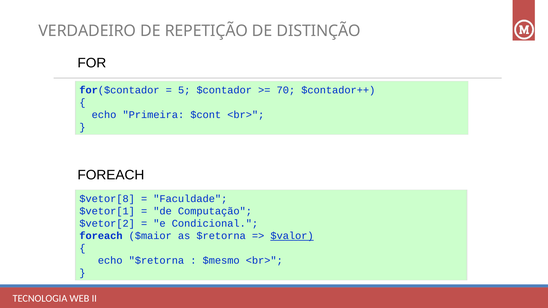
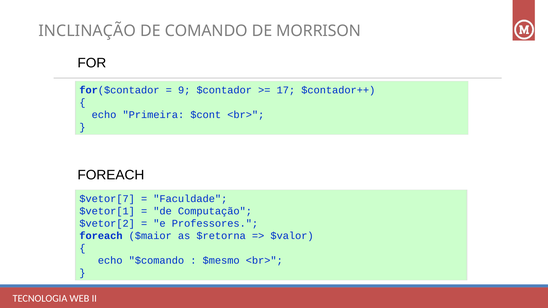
VERDADEIRO: VERDADEIRO -> INCLINAÇÃO
REPETIÇÃO: REPETIÇÃO -> COMANDO
DISTINÇÃO: DISTINÇÃO -> MORRISON
5: 5 -> 9
70: 70 -> 17
$vetor[8: $vetor[8 -> $vetor[7
Condicional: Condicional -> Professores
$valor underline: present -> none
echo $retorna: $retorna -> $comando
